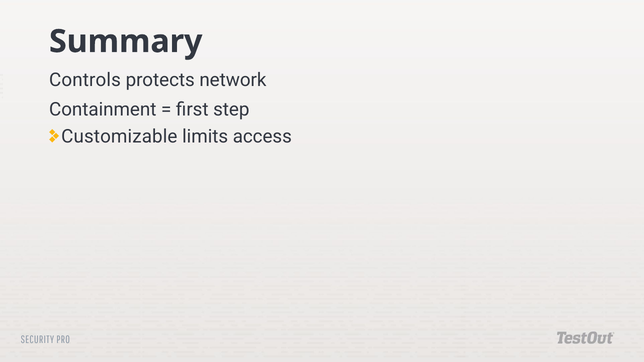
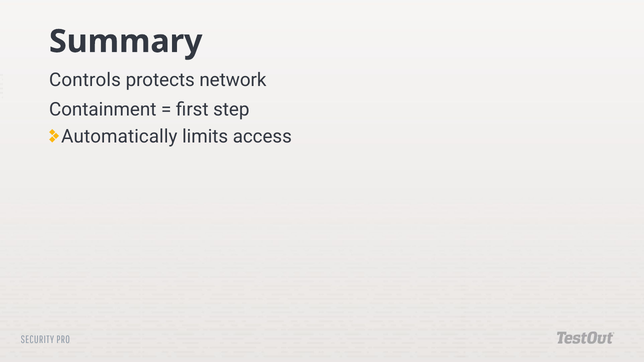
Customizable: Customizable -> Automatically
